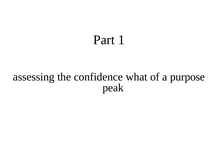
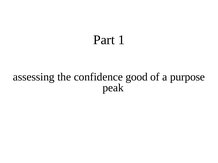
what: what -> good
